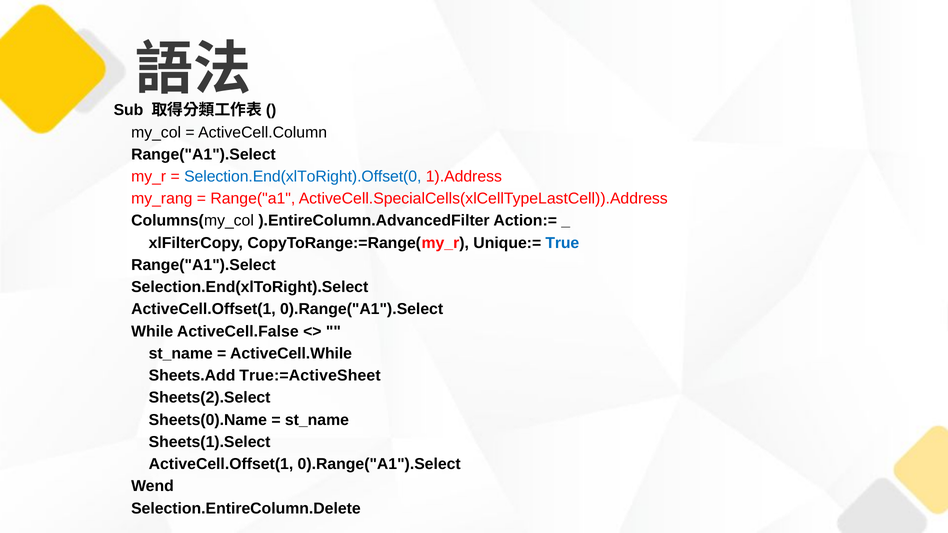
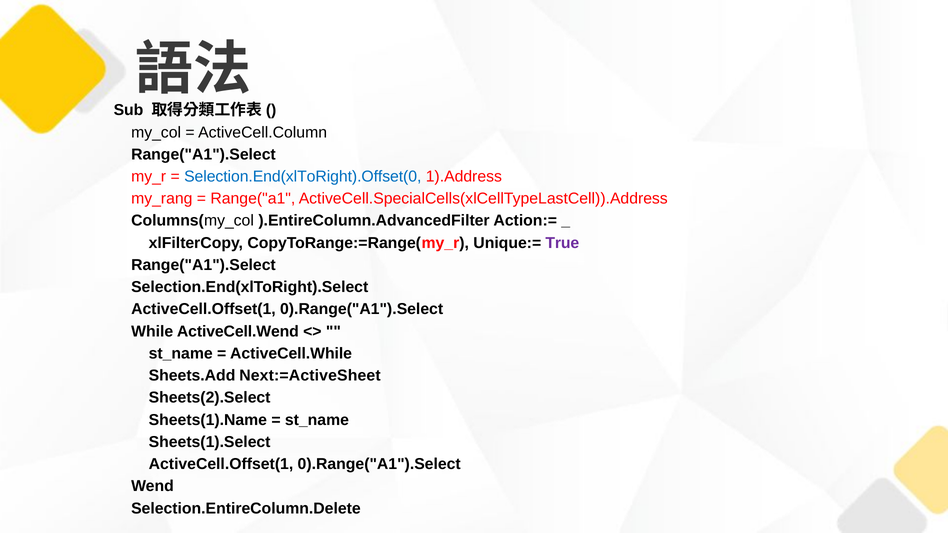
True colour: blue -> purple
ActiveCell.False: ActiveCell.False -> ActiveCell.Wend
True:=ActiveSheet: True:=ActiveSheet -> Next:=ActiveSheet
Sheets(0).Name: Sheets(0).Name -> Sheets(1).Name
